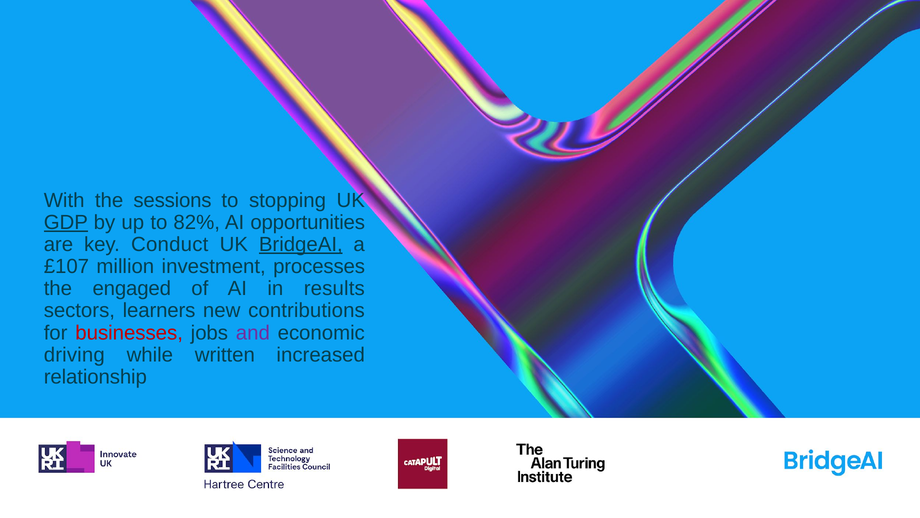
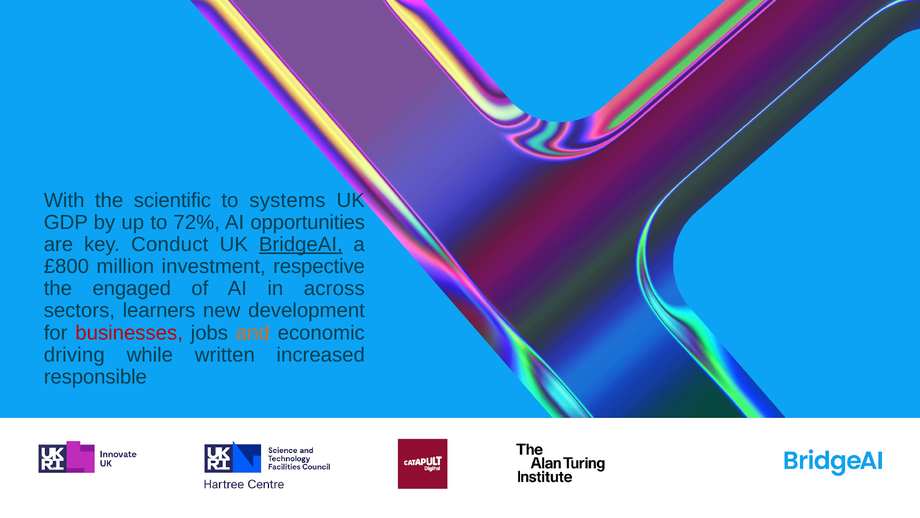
sessions: sessions -> scientific
stopping: stopping -> systems
GDP underline: present -> none
82%: 82% -> 72%
£107: £107 -> £800
processes: processes -> respective
results: results -> across
contributions: contributions -> development
and colour: purple -> orange
relationship: relationship -> responsible
